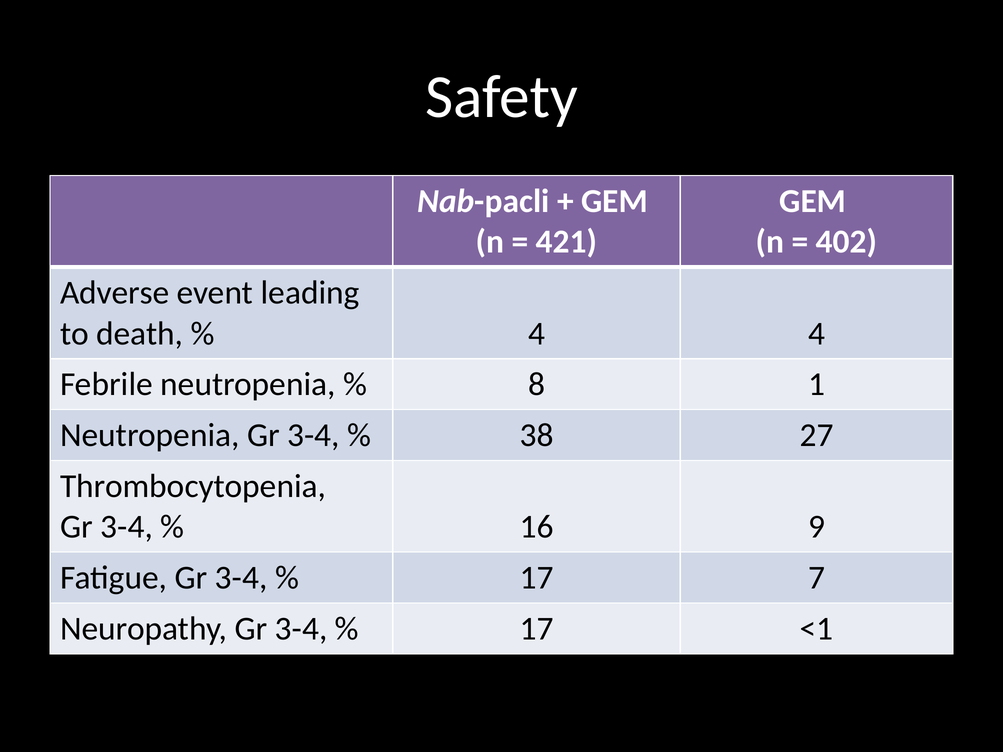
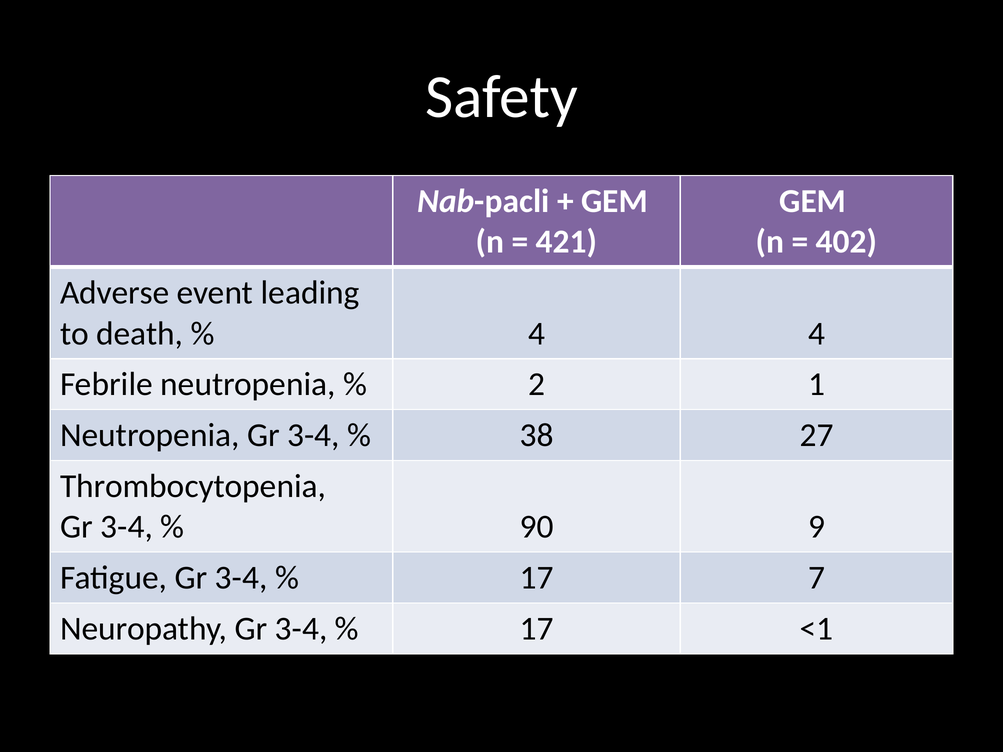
8: 8 -> 2
16: 16 -> 90
